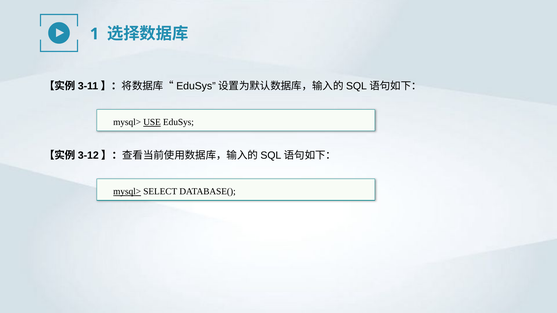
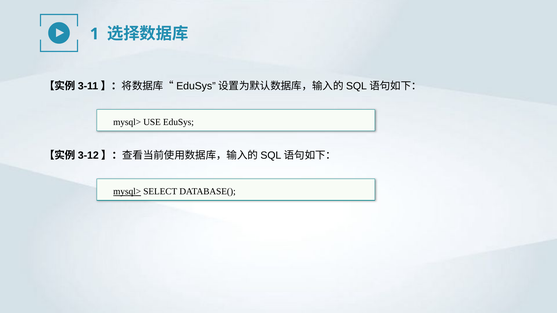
USE underline: present -> none
